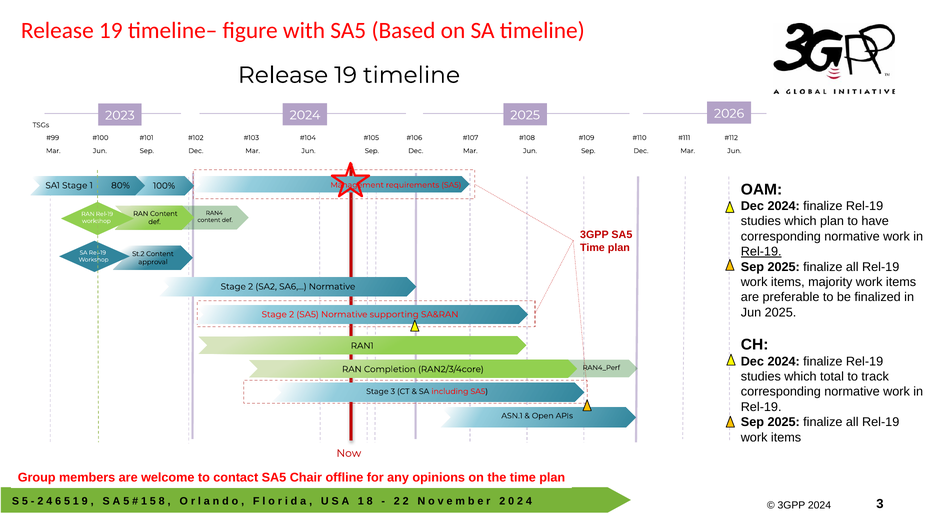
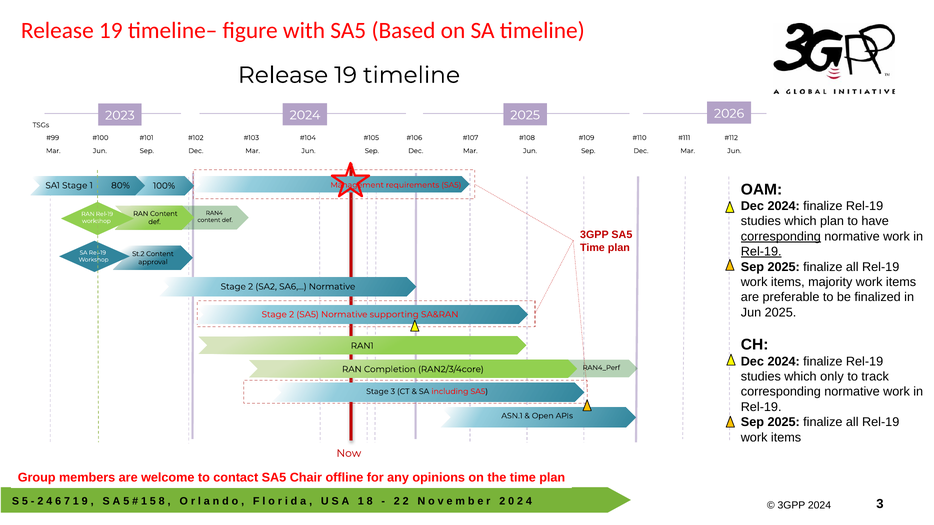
corresponding at (781, 237) underline: none -> present
total: total -> only
5 at (67, 502): 5 -> 7
